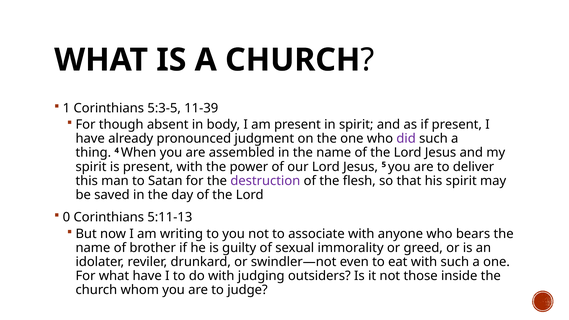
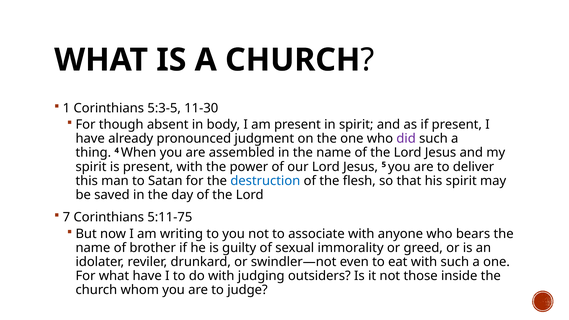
11-39: 11-39 -> 11-30
destruction colour: purple -> blue
0: 0 -> 7
5:11-13: 5:11-13 -> 5:11-75
